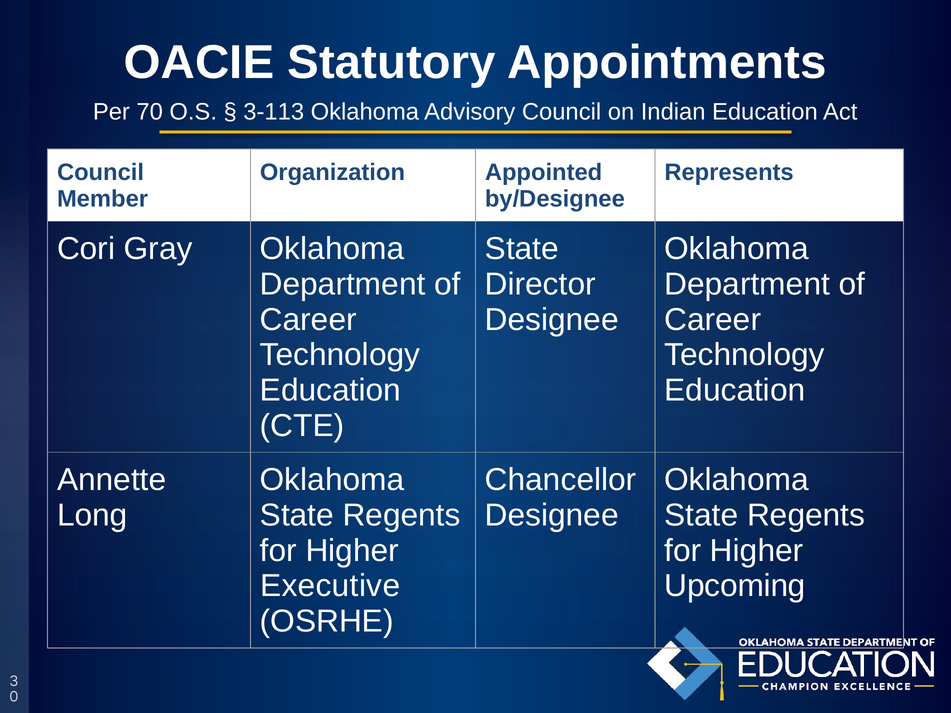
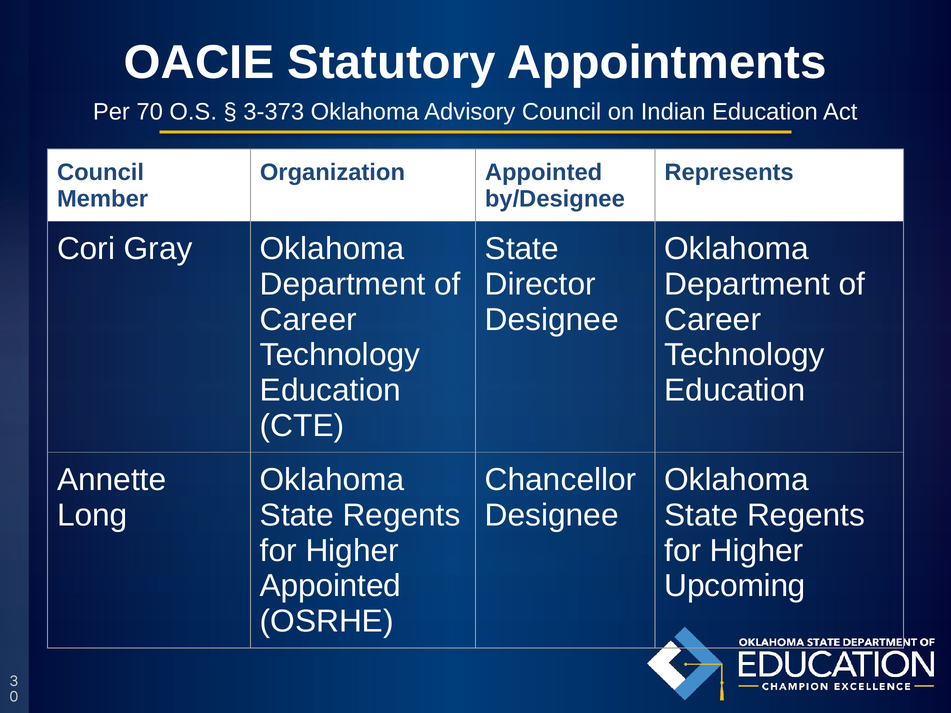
3-113: 3-113 -> 3-373
Executive at (330, 586): Executive -> Appointed
